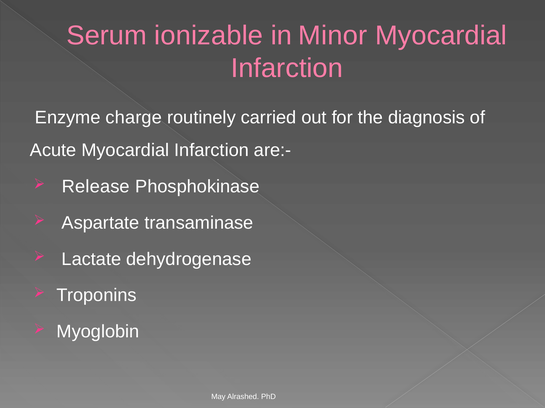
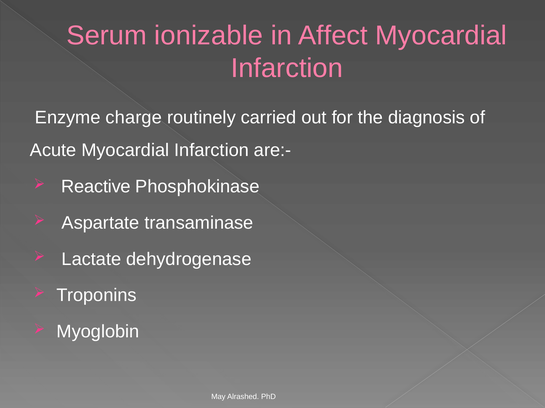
Minor: Minor -> Affect
Release: Release -> Reactive
